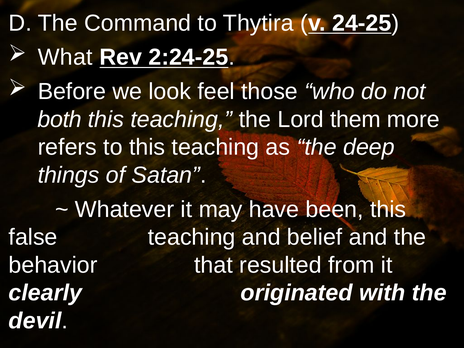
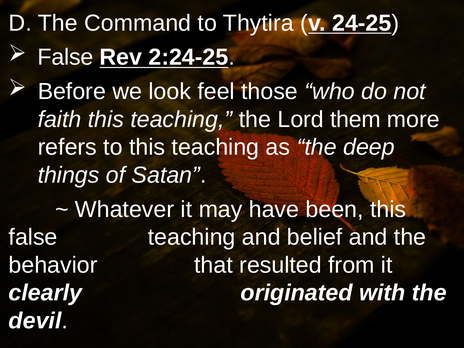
What at (65, 57): What -> False
both: both -> faith
